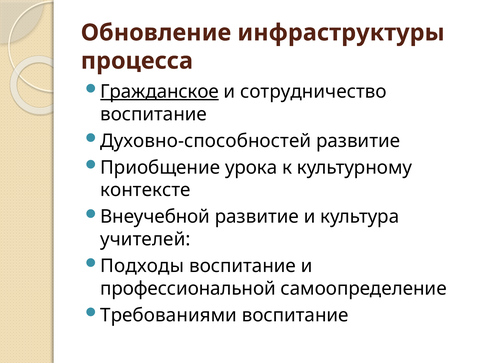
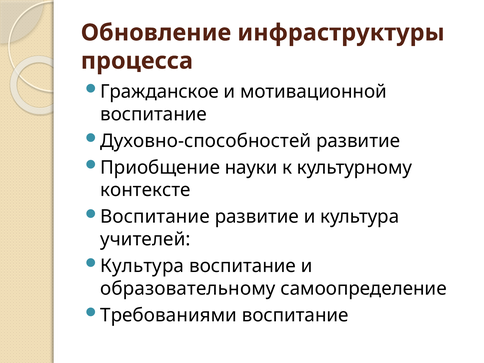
Гражданское underline: present -> none
сотрудничество: сотрудничество -> мотивационной
урока: урока -> науки
Внеучебной at (155, 217): Внеучебной -> Воспитание
Подходы at (142, 266): Подходы -> Культура
профессиональной: профессиональной -> образовательному
